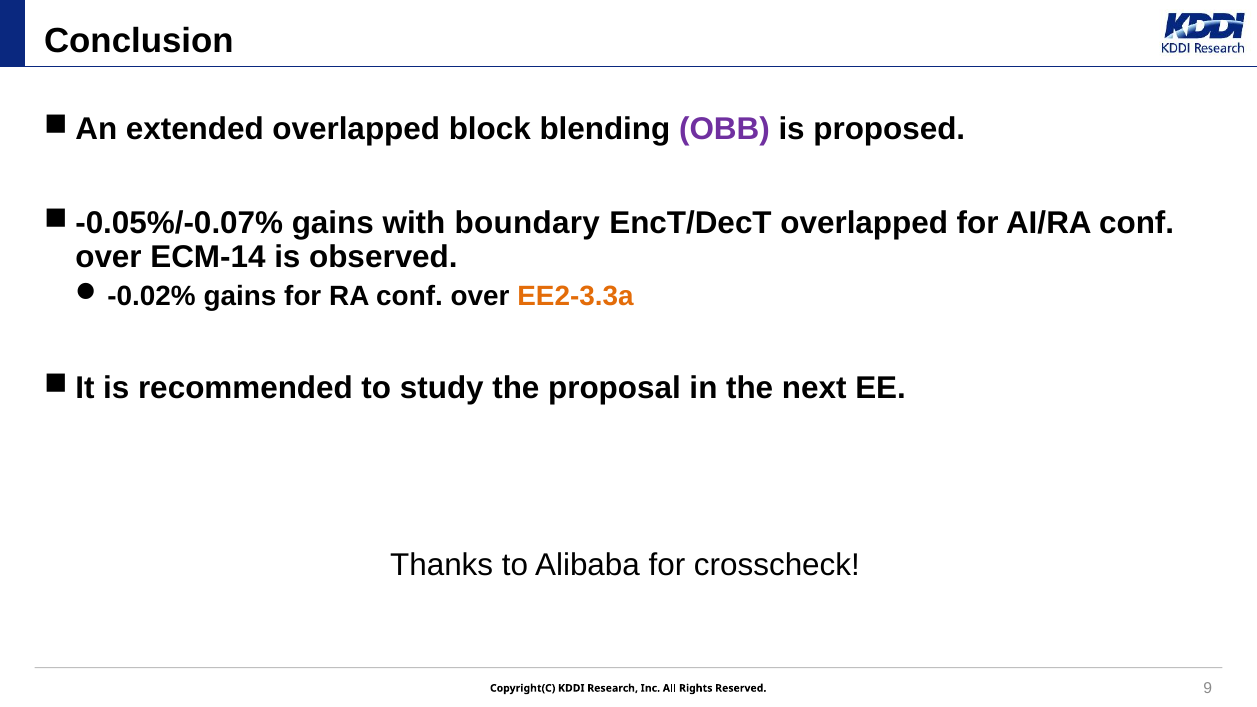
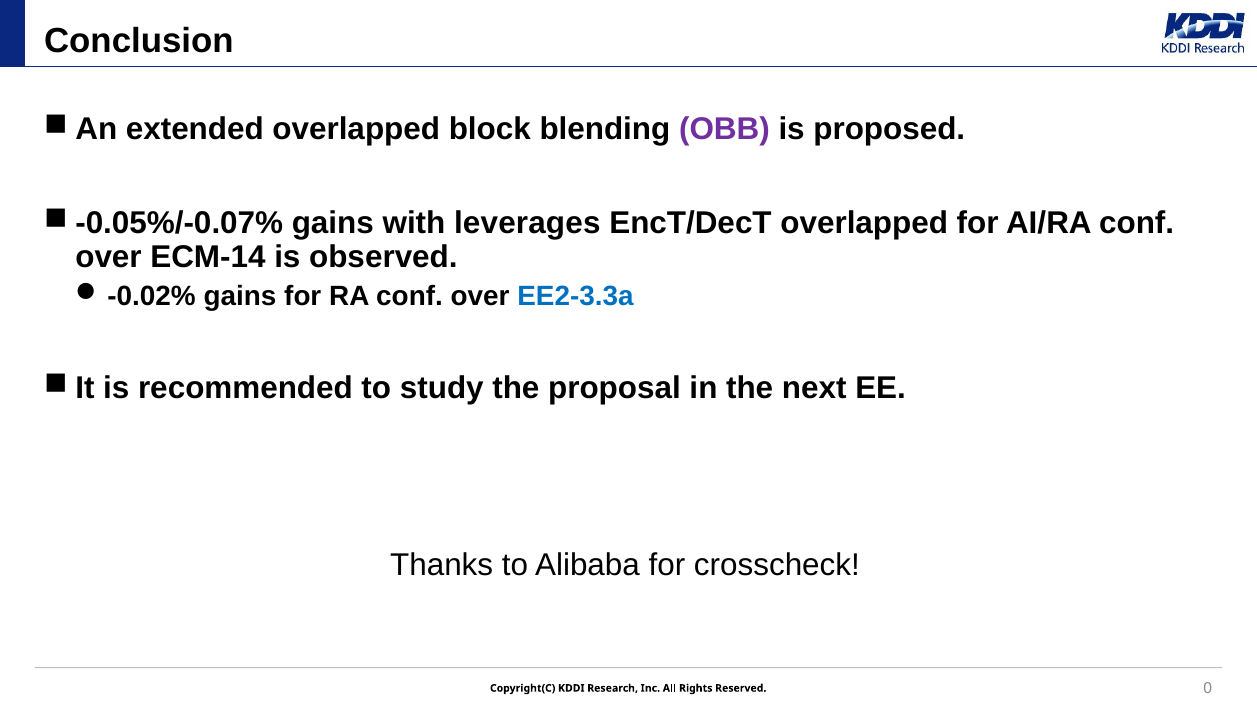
boundary: boundary -> leverages
EE2-3.3a colour: orange -> blue
9: 9 -> 0
